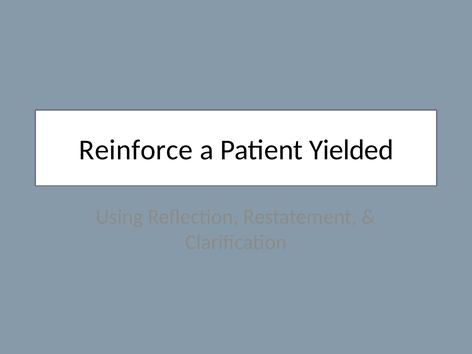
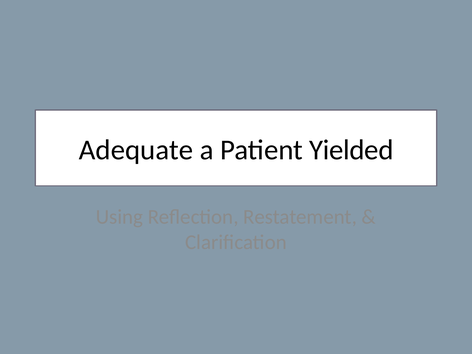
Reinforce: Reinforce -> Adequate
